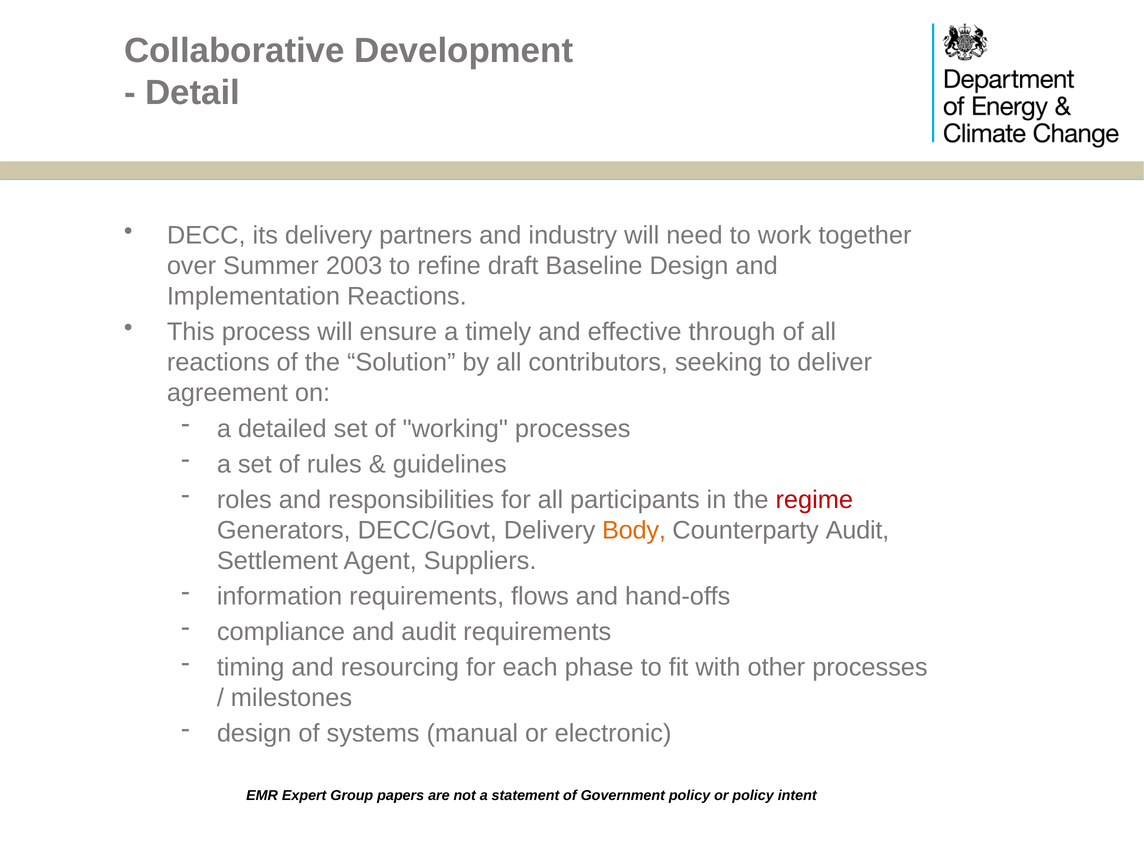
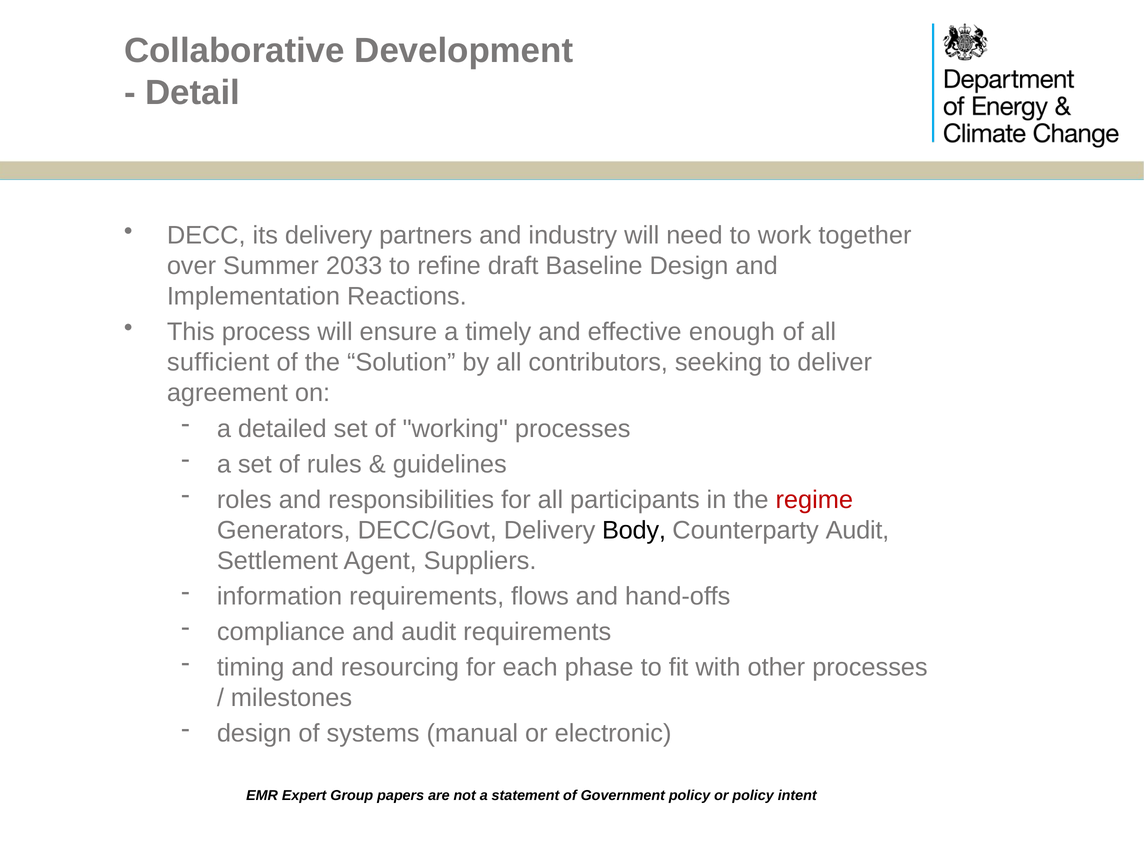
2003: 2003 -> 2033
through: through -> enough
reactions at (218, 363): reactions -> sufficient
Body colour: orange -> black
